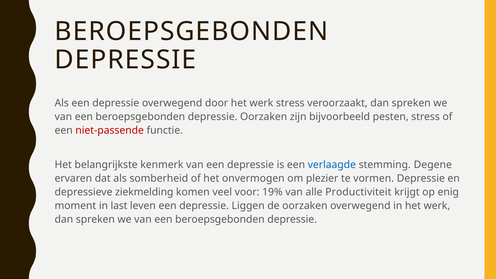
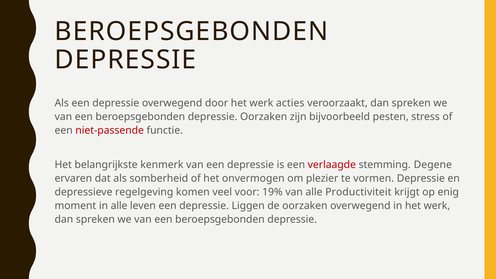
werk stress: stress -> acties
verlaagde colour: blue -> red
ziekmelding: ziekmelding -> regelgeving
in last: last -> alle
